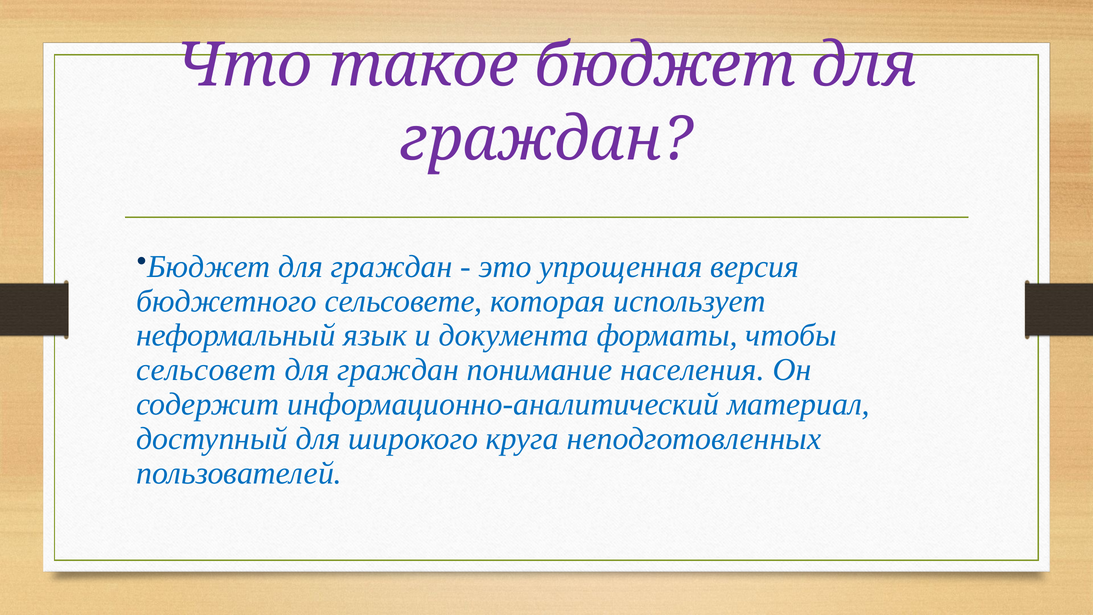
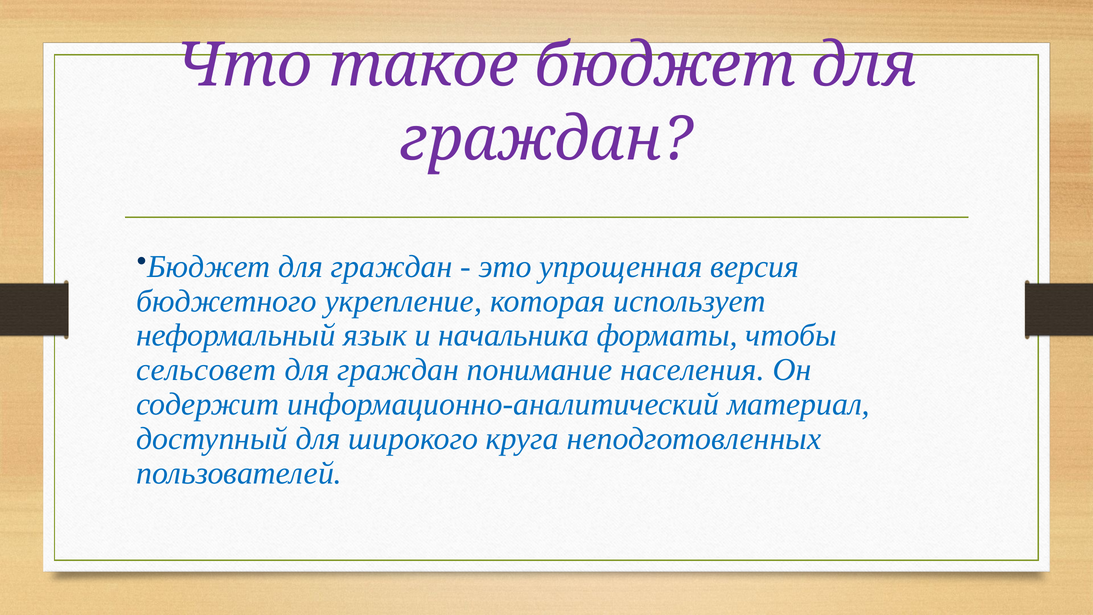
сельсовете: сельсовете -> укрепление
документа: документа -> начальника
